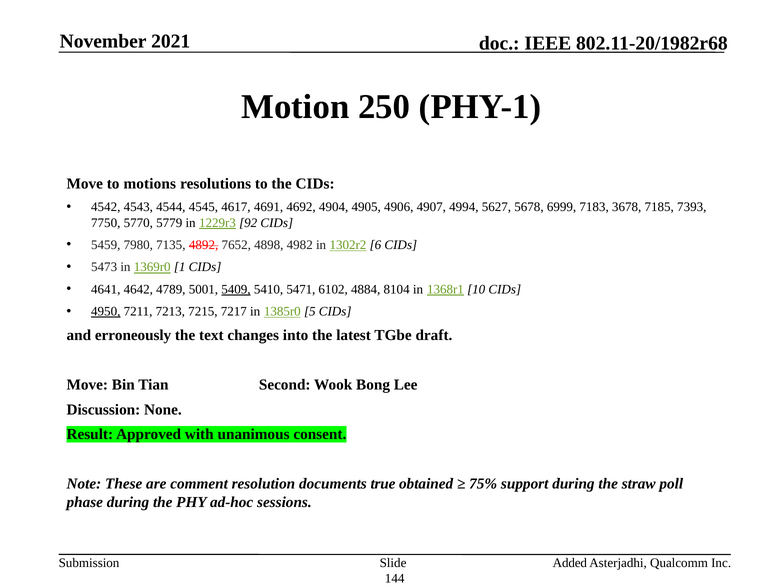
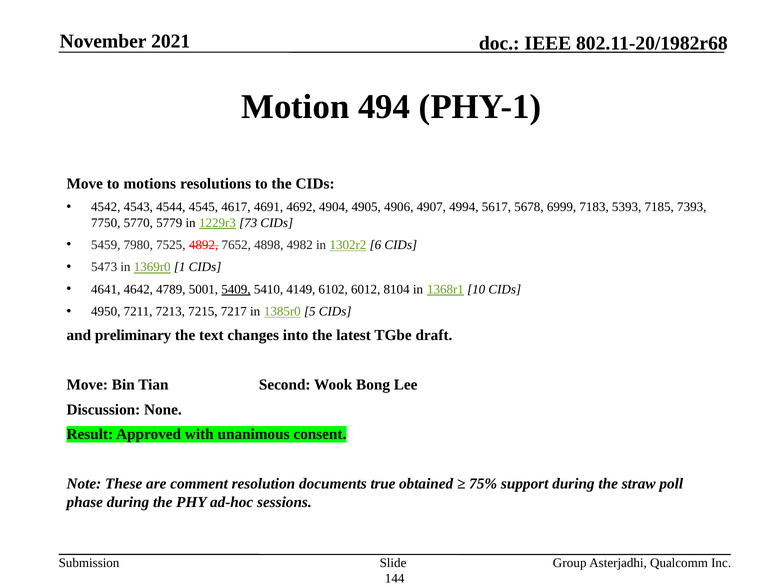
250: 250 -> 494
5627: 5627 -> 5617
3678: 3678 -> 5393
92: 92 -> 73
7135: 7135 -> 7525
5471: 5471 -> 4149
4884: 4884 -> 6012
4950 underline: present -> none
erroneously: erroneously -> preliminary
Added: Added -> Group
